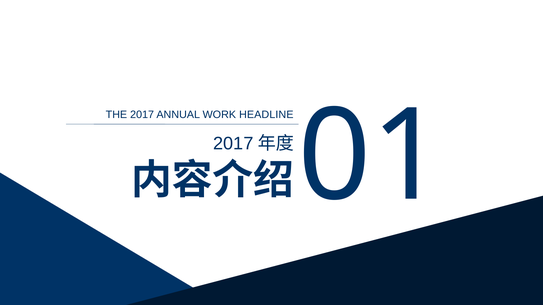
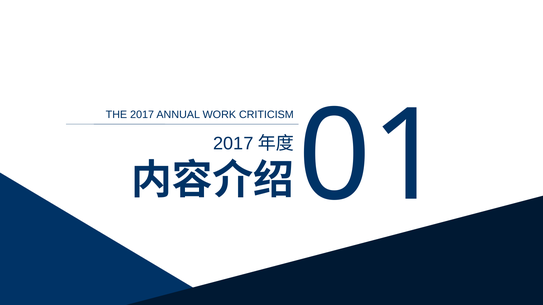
HEADLINE: HEADLINE -> CRITICISM
